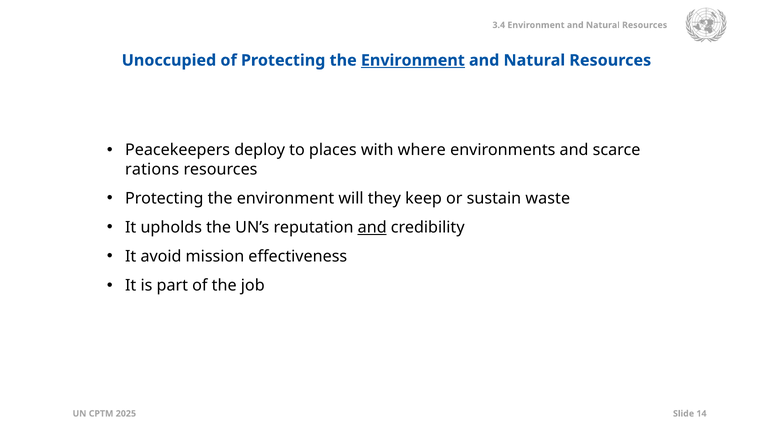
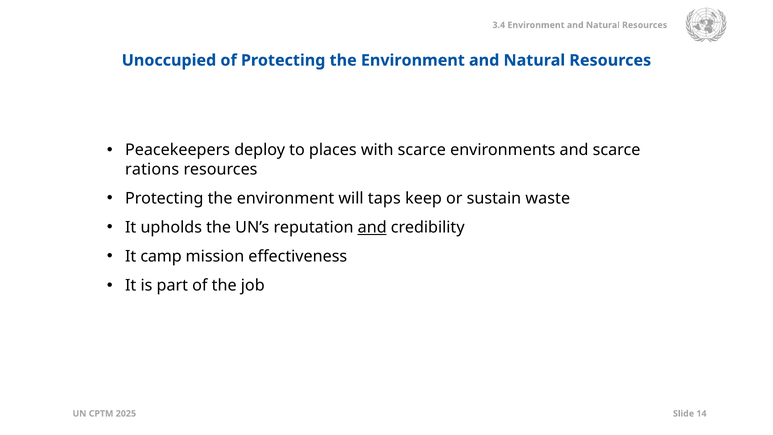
Environment at (413, 60) underline: present -> none
with where: where -> scarce
they: they -> taps
avoid: avoid -> camp
